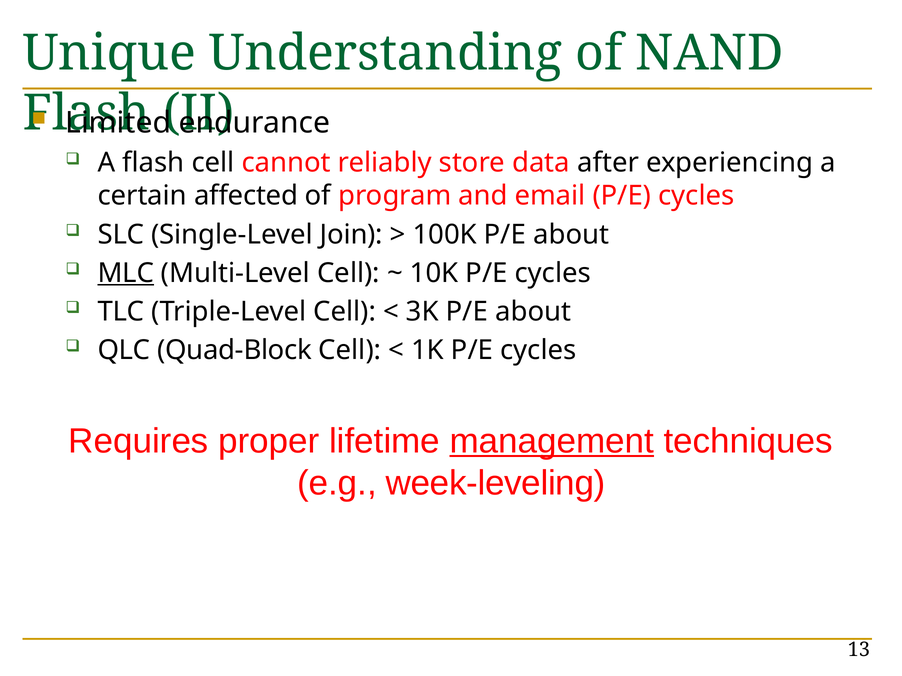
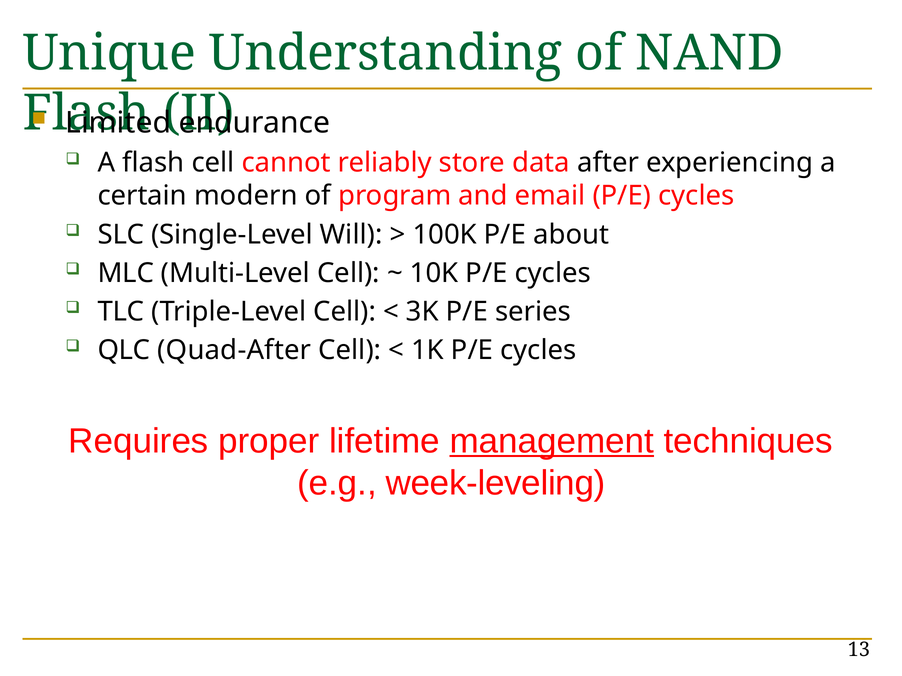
affected: affected -> modern
Join: Join -> Will
MLC underline: present -> none
3K P/E about: about -> series
Quad-Block: Quad-Block -> Quad-After
